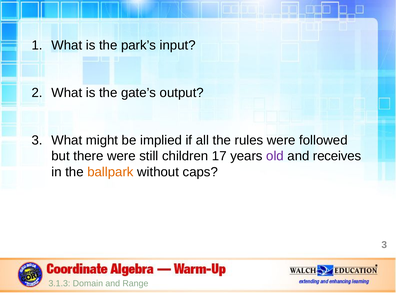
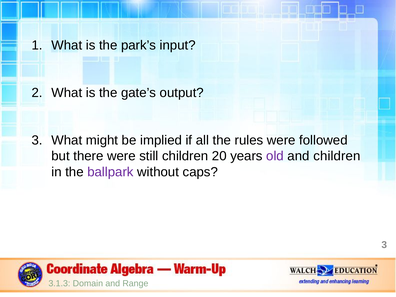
17: 17 -> 20
and receives: receives -> children
ballpark colour: orange -> purple
